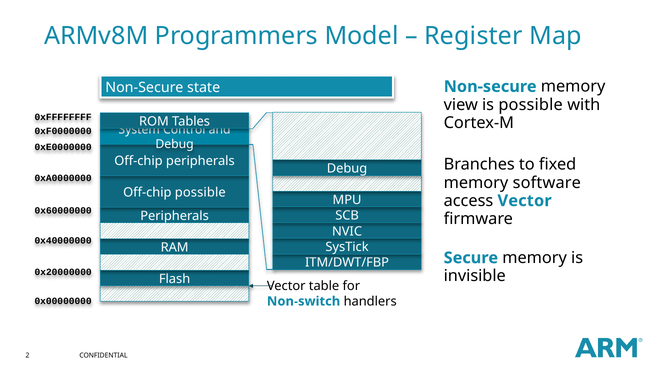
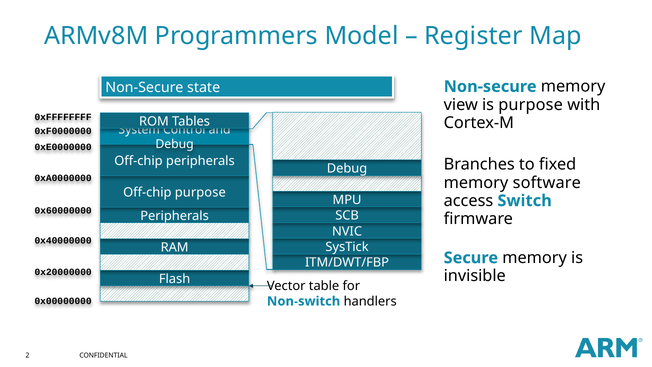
is possible: possible -> purpose
Off-chip possible: possible -> purpose
access Vector: Vector -> Switch
